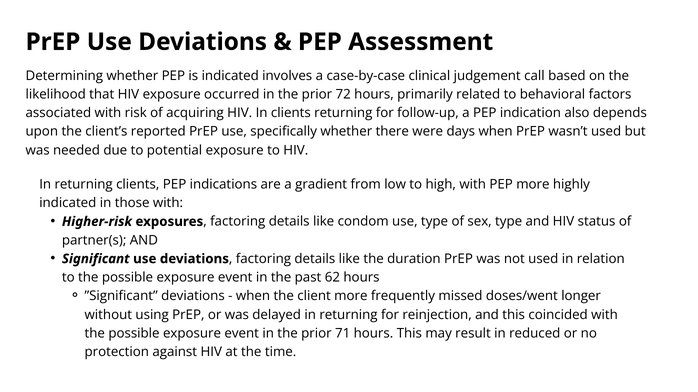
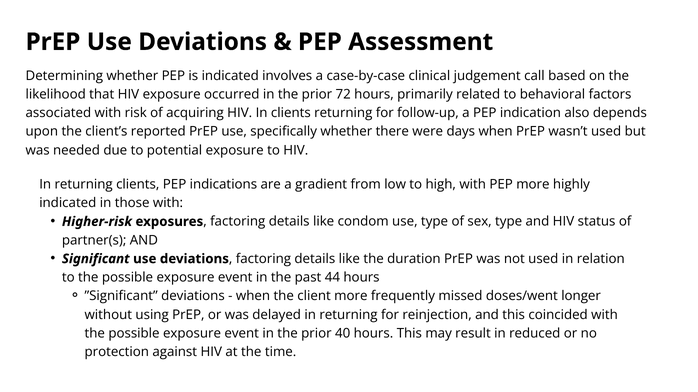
62: 62 -> 44
71: 71 -> 40
